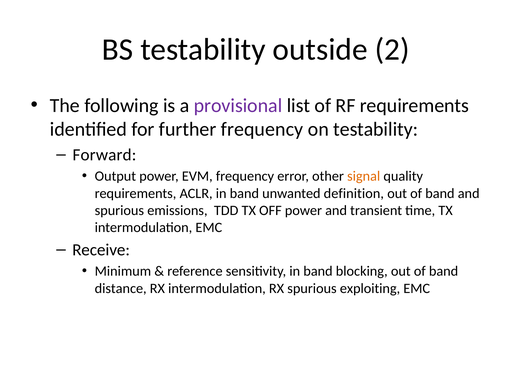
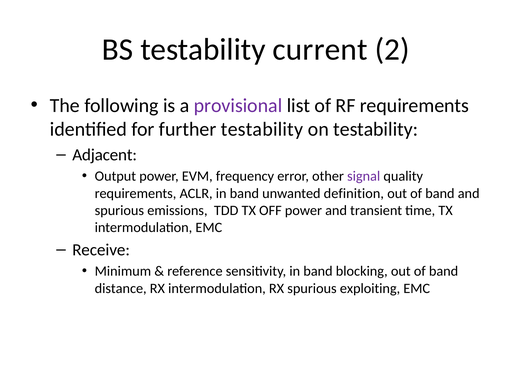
outside: outside -> current
further frequency: frequency -> testability
Forward: Forward -> Adjacent
signal colour: orange -> purple
